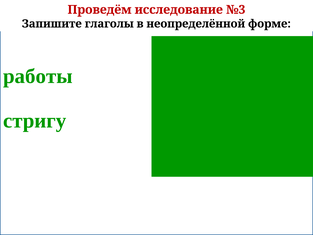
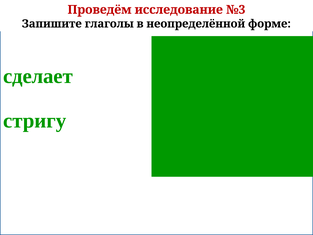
работы: работы -> сделает
